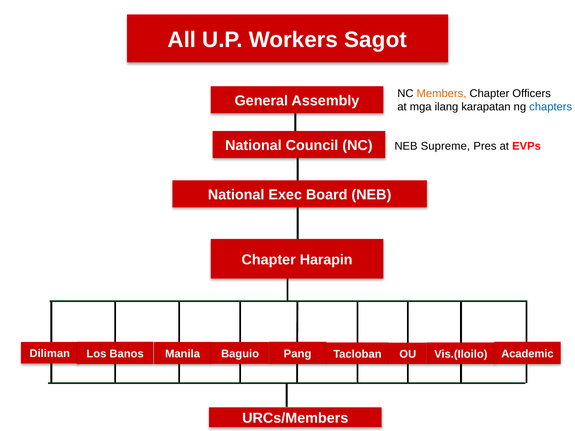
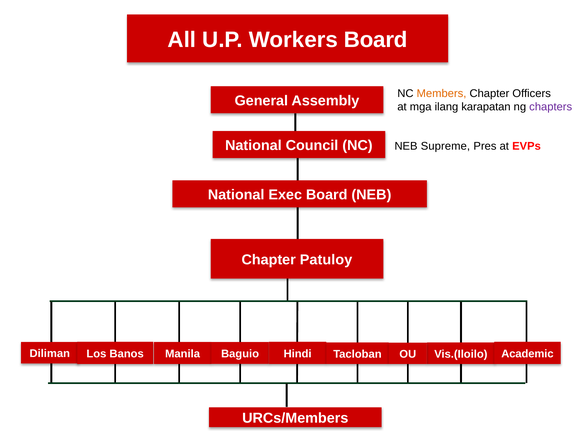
Workers Sagot: Sagot -> Board
chapters colour: blue -> purple
Harapin: Harapin -> Patuloy
Pang: Pang -> Hindi
